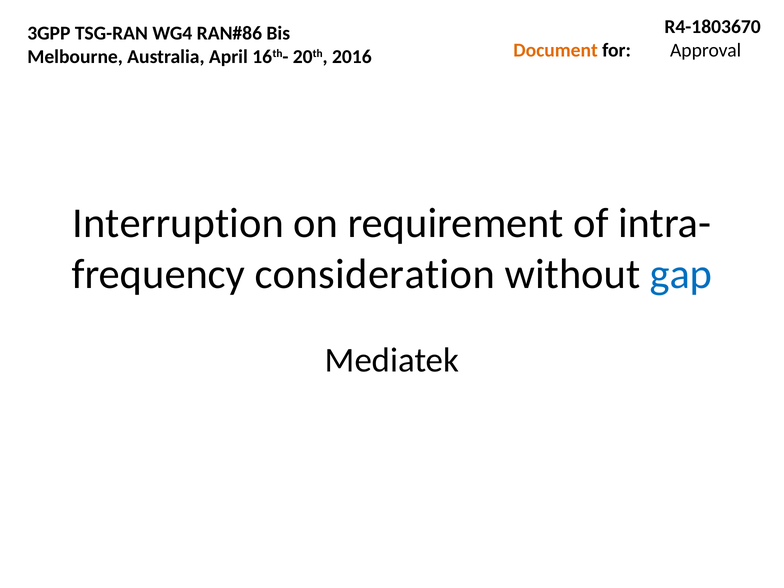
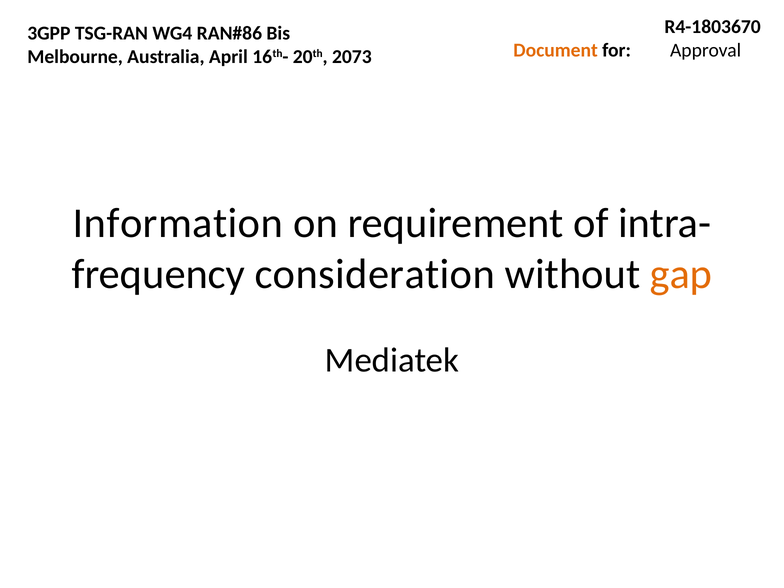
2016: 2016 -> 2073
Interruption: Interruption -> Information
gap colour: blue -> orange
